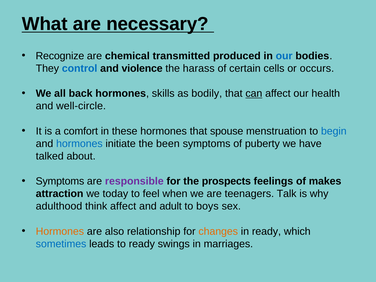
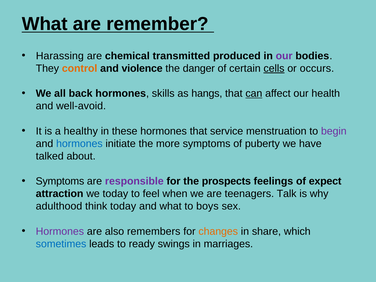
necessary: necessary -> remember
Recognize: Recognize -> Harassing
our at (284, 56) colour: blue -> purple
control colour: blue -> orange
harass: harass -> danger
cells underline: none -> present
bodily: bodily -> hangs
well-circle: well-circle -> well-avoid
comfort: comfort -> healthy
spouse: spouse -> service
begin colour: blue -> purple
been: been -> more
makes: makes -> expect
think affect: affect -> today
and adult: adult -> what
Hormones at (60, 231) colour: orange -> purple
relationship: relationship -> remembers
in ready: ready -> share
